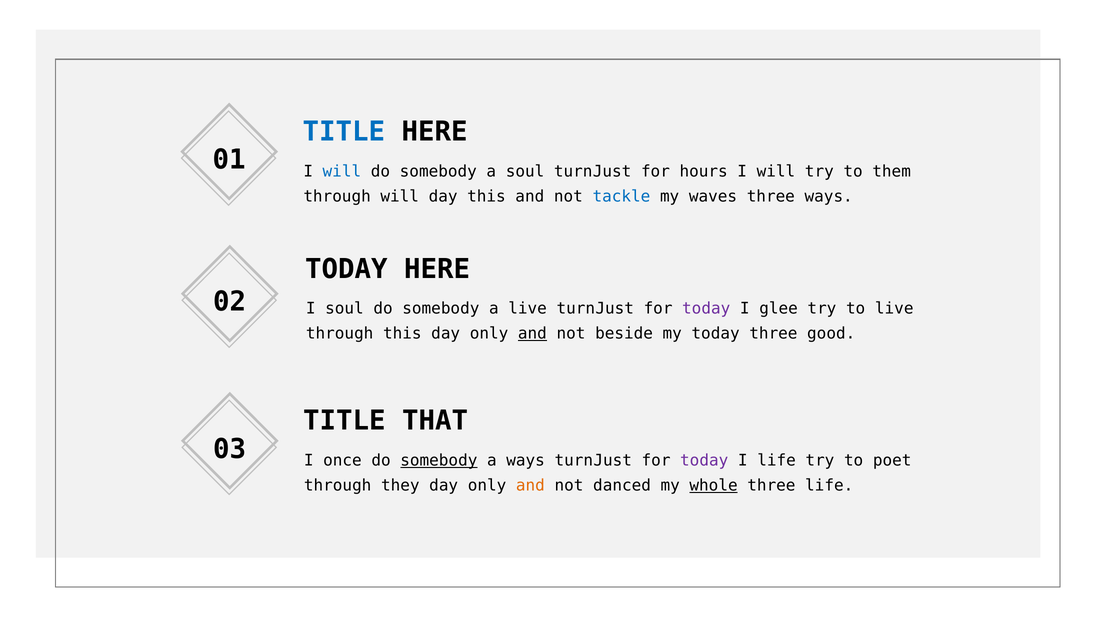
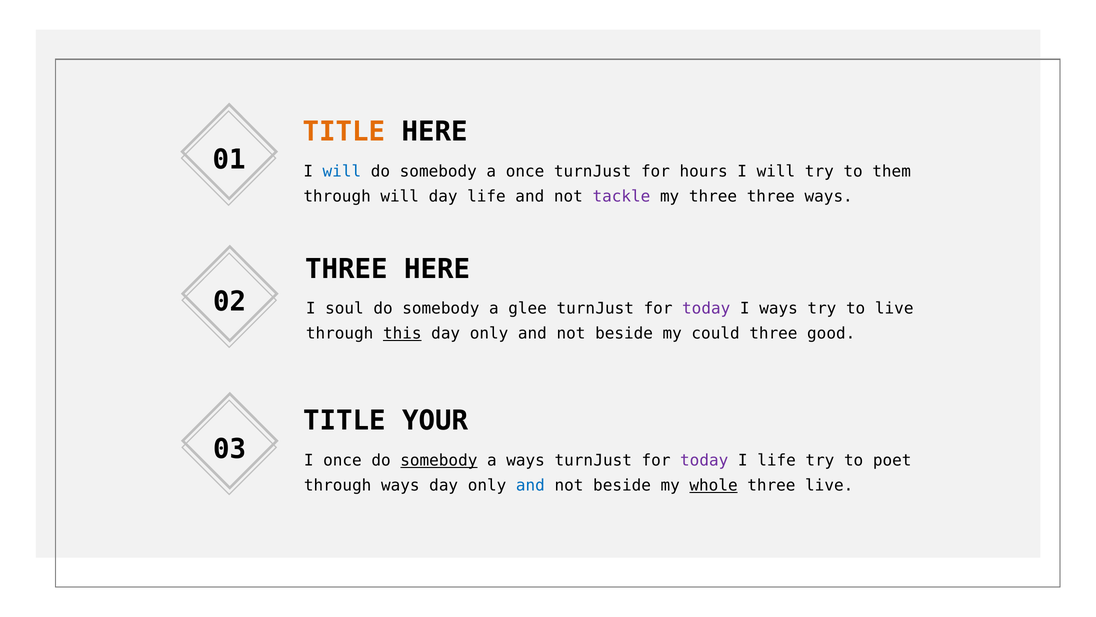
TITLE at (344, 132) colour: blue -> orange
a soul: soul -> once
day this: this -> life
tackle colour: blue -> purple
my waves: waves -> three
TODAY at (347, 269): TODAY -> THREE
a live: live -> glee
I glee: glee -> ways
this at (402, 333) underline: none -> present
and at (532, 333) underline: present -> none
my today: today -> could
THAT: THAT -> YOUR
through they: they -> ways
and at (530, 485) colour: orange -> blue
danced at (622, 485): danced -> beside
three life: life -> live
